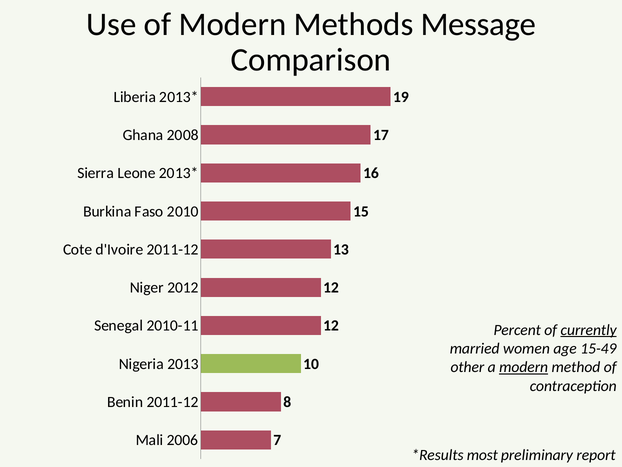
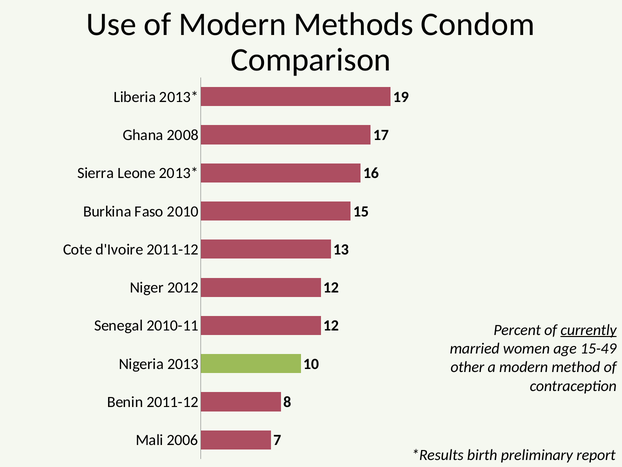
Message: Message -> Condom
modern at (524, 367) underline: present -> none
most: most -> birth
